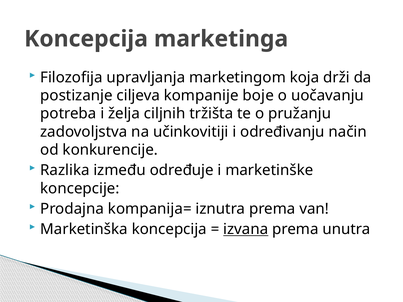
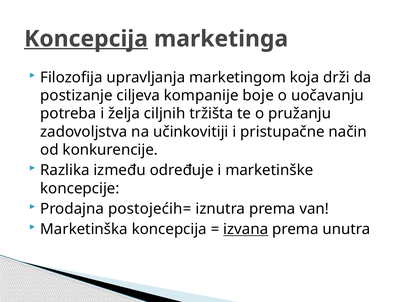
Koncepcija at (86, 39) underline: none -> present
određivanju: određivanju -> pristupačne
kompanija=: kompanija= -> postojećih=
